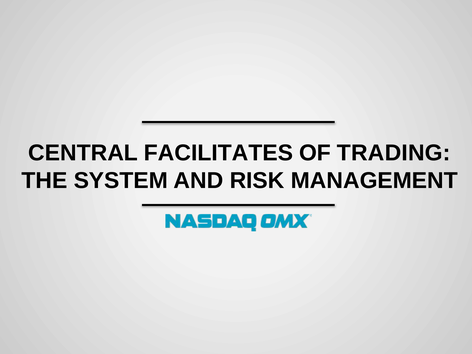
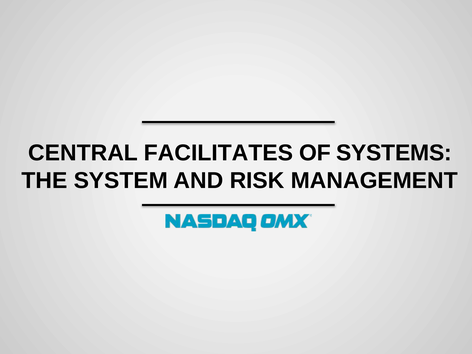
TRADING: TRADING -> SYSTEMS
